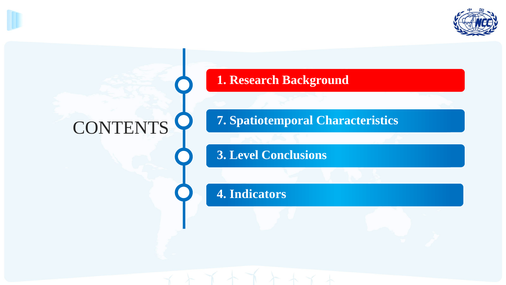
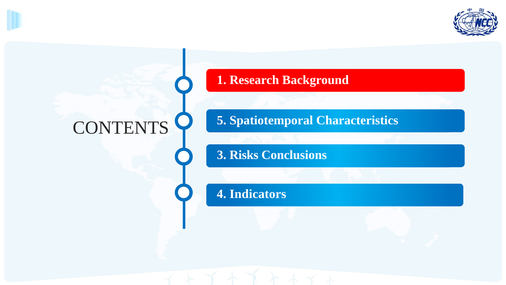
7: 7 -> 5
Level: Level -> Risks
